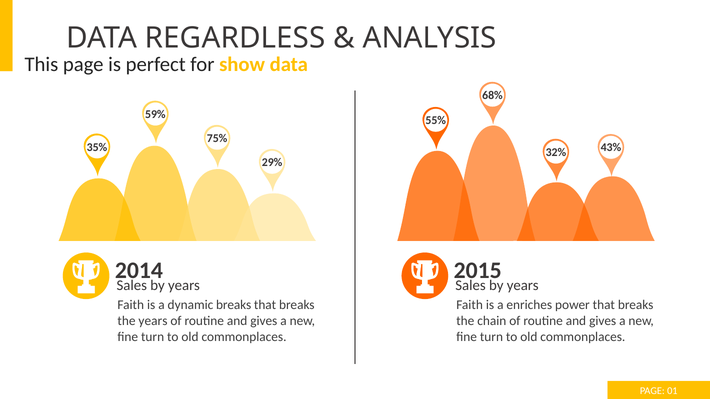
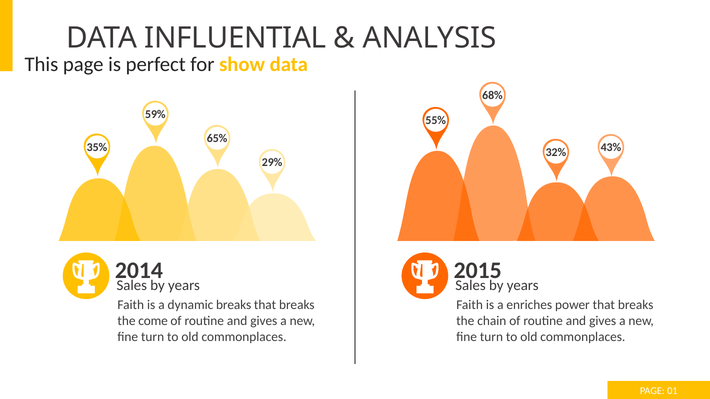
REGARDLESS: REGARDLESS -> INFLUENTIAL
75%: 75% -> 65%
the years: years -> come
